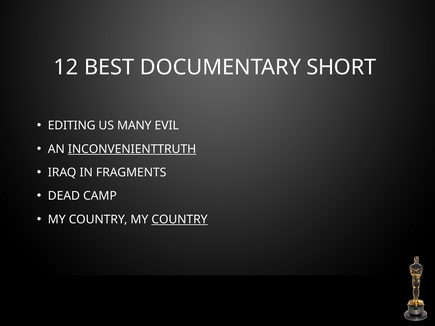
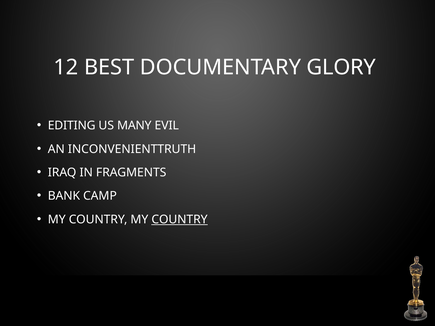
SHORT: SHORT -> GLORY
INCONVENIENTTRUTH underline: present -> none
DEAD: DEAD -> BANK
